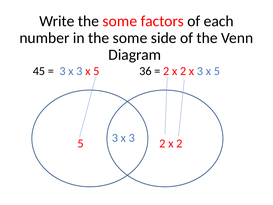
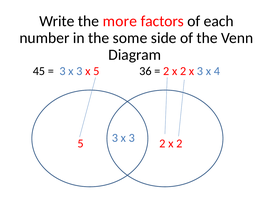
Write the some: some -> more
5 at (217, 71): 5 -> 4
